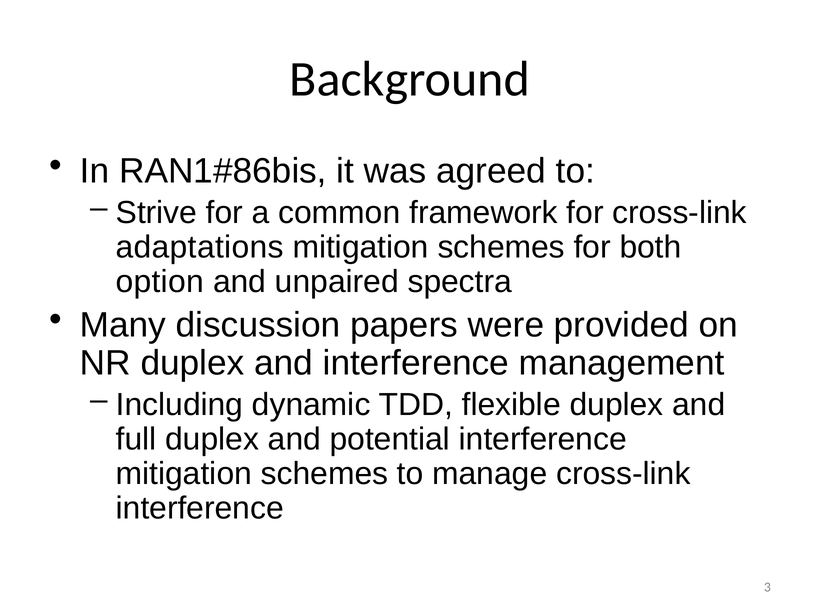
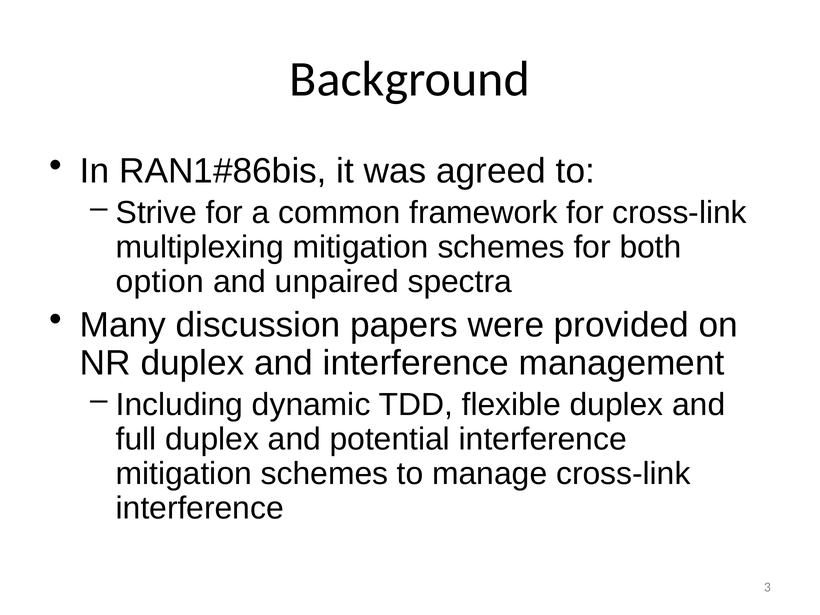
adaptations: adaptations -> multiplexing
